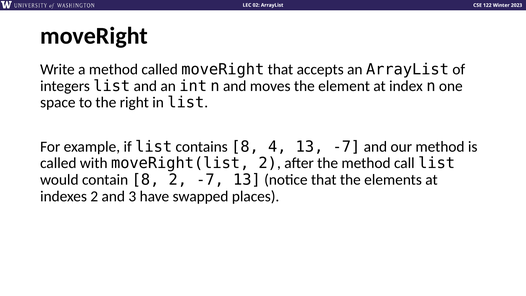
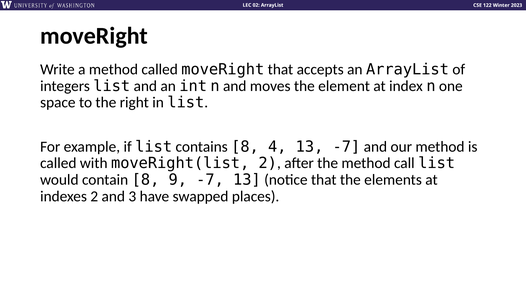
8 2: 2 -> 9
